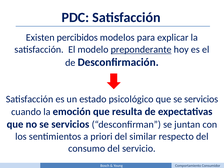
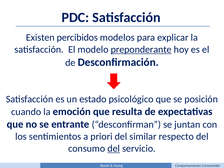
que se servicios: servicios -> posición
no se servicios: servicios -> entrante
del at (114, 148) underline: none -> present
